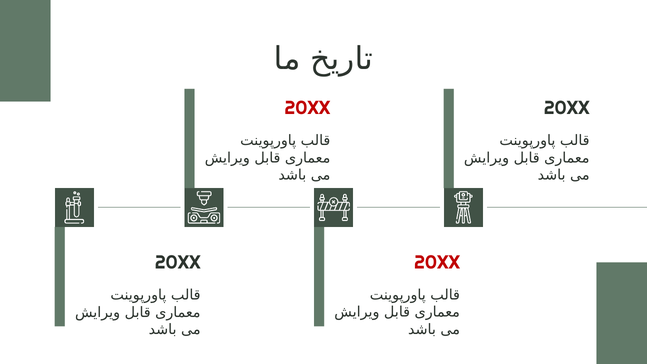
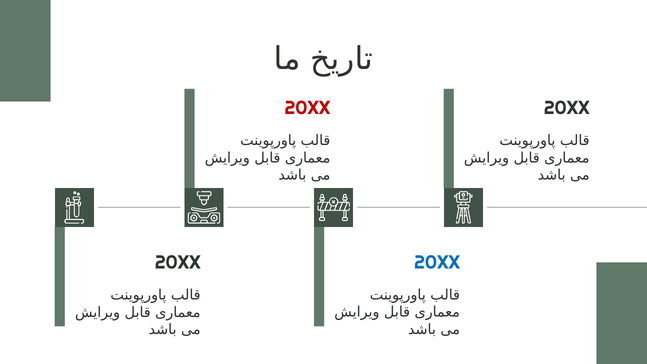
20XX at (437, 262) colour: red -> blue
